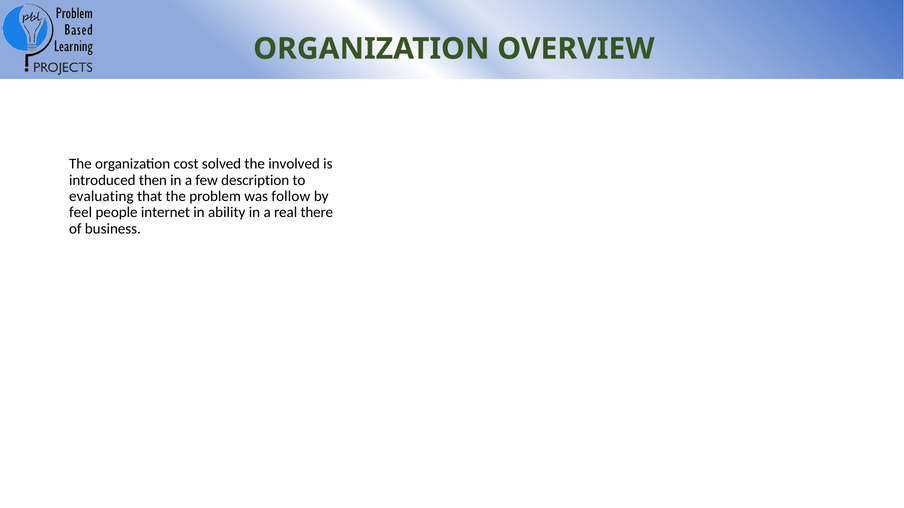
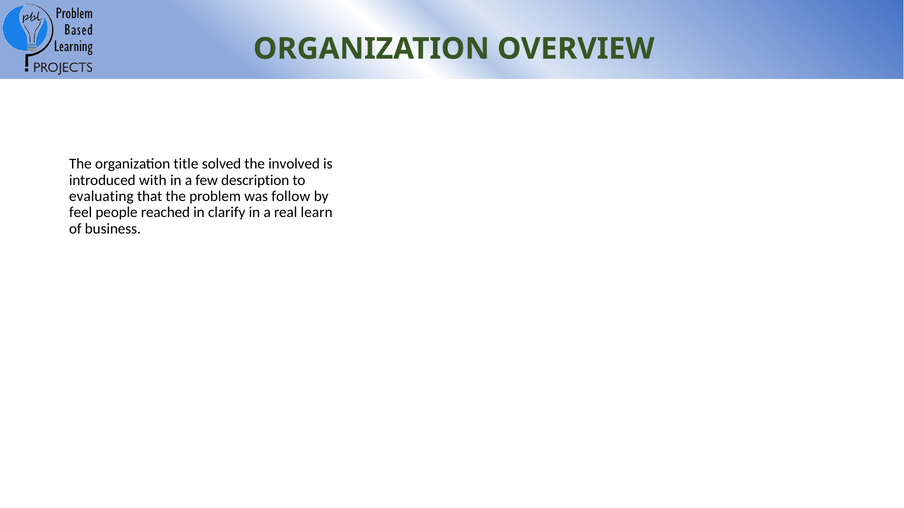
cost: cost -> title
then: then -> with
internet: internet -> reached
ability: ability -> clarify
there: there -> learn
